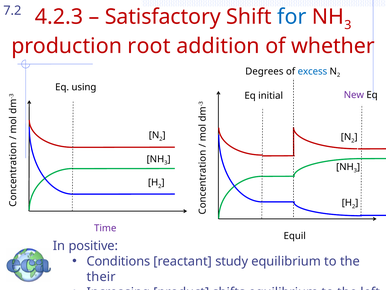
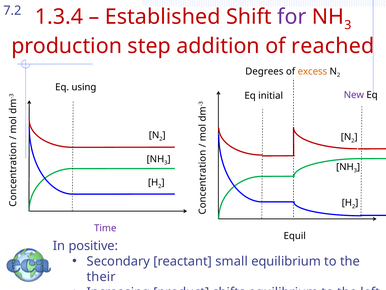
4.2.3: 4.2.3 -> 1.3.4
Satisfactory: Satisfactory -> Established
for colour: blue -> purple
root: root -> step
whether: whether -> reached
excess colour: blue -> orange
Conditions: Conditions -> Secondary
study: study -> small
